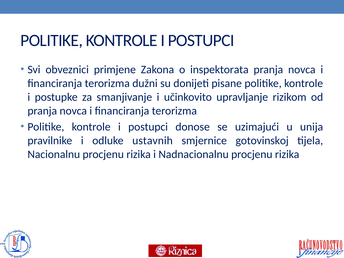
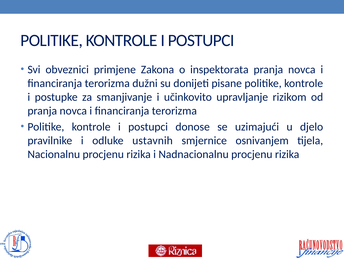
unija: unija -> djelo
gotovinskoj: gotovinskoj -> osnivanjem
